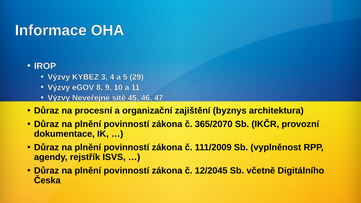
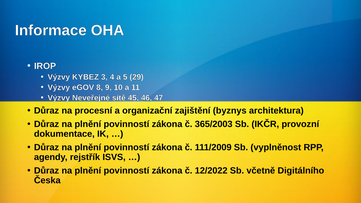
365/2070: 365/2070 -> 365/2003
12/2045: 12/2045 -> 12/2022
